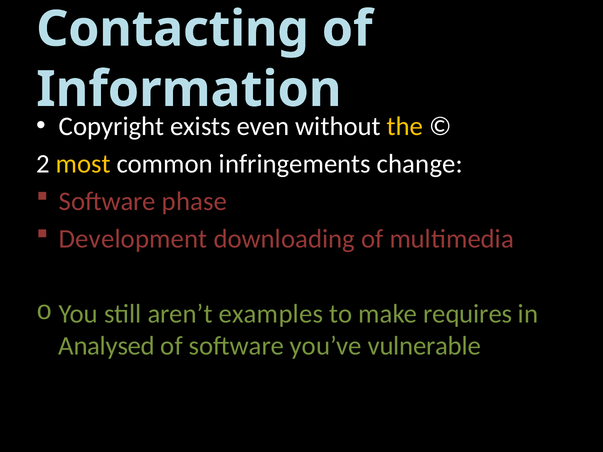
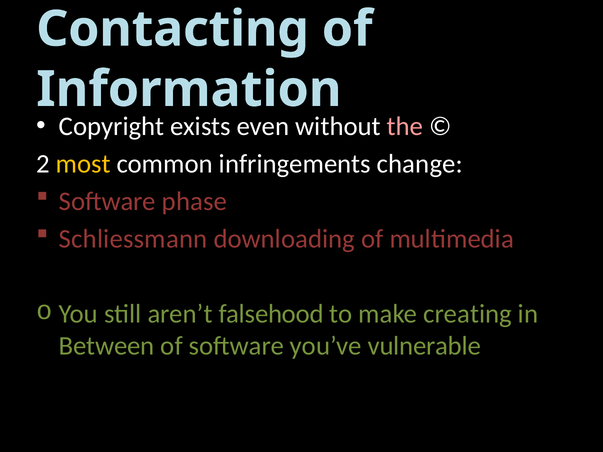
the colour: yellow -> pink
Development: Development -> Schliessmann
examples: examples -> falsehood
requires: requires -> creating
Analysed: Analysed -> Between
